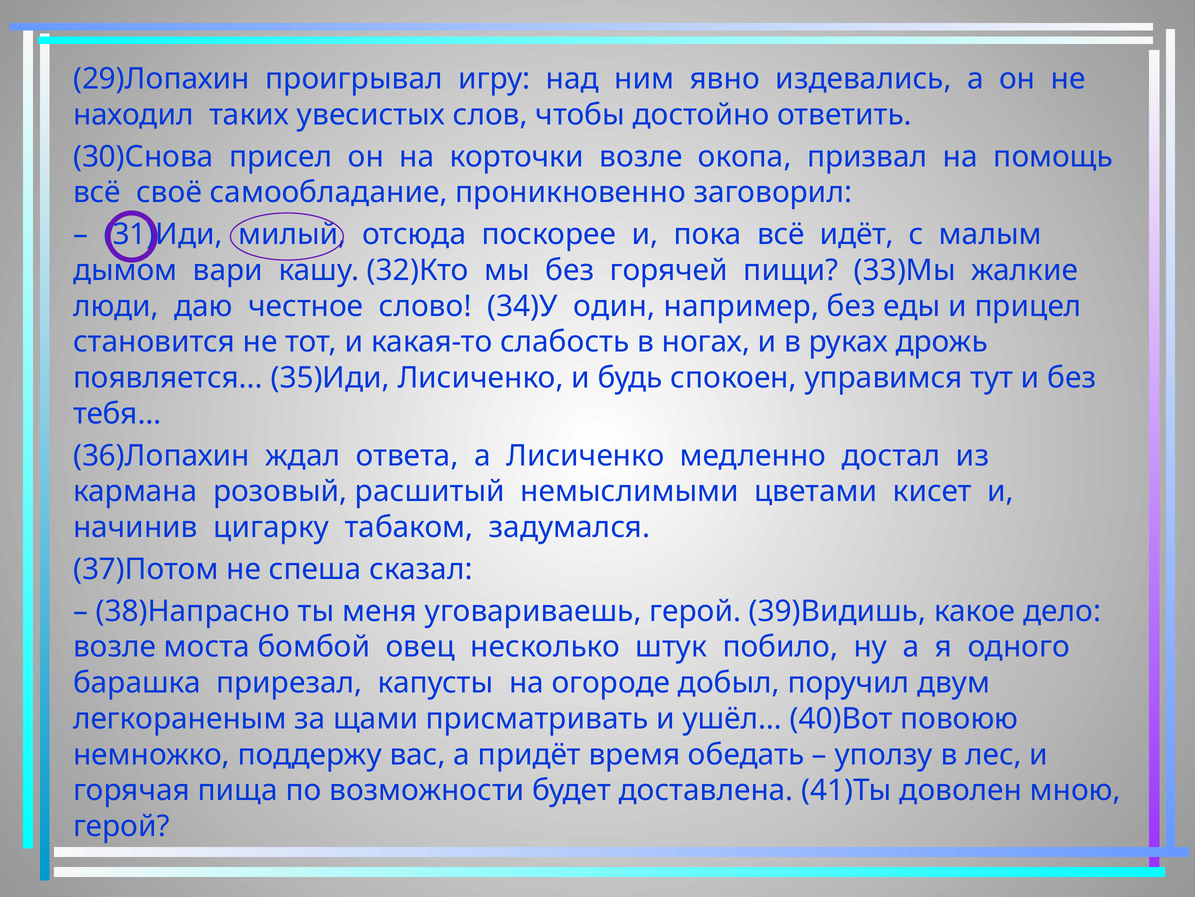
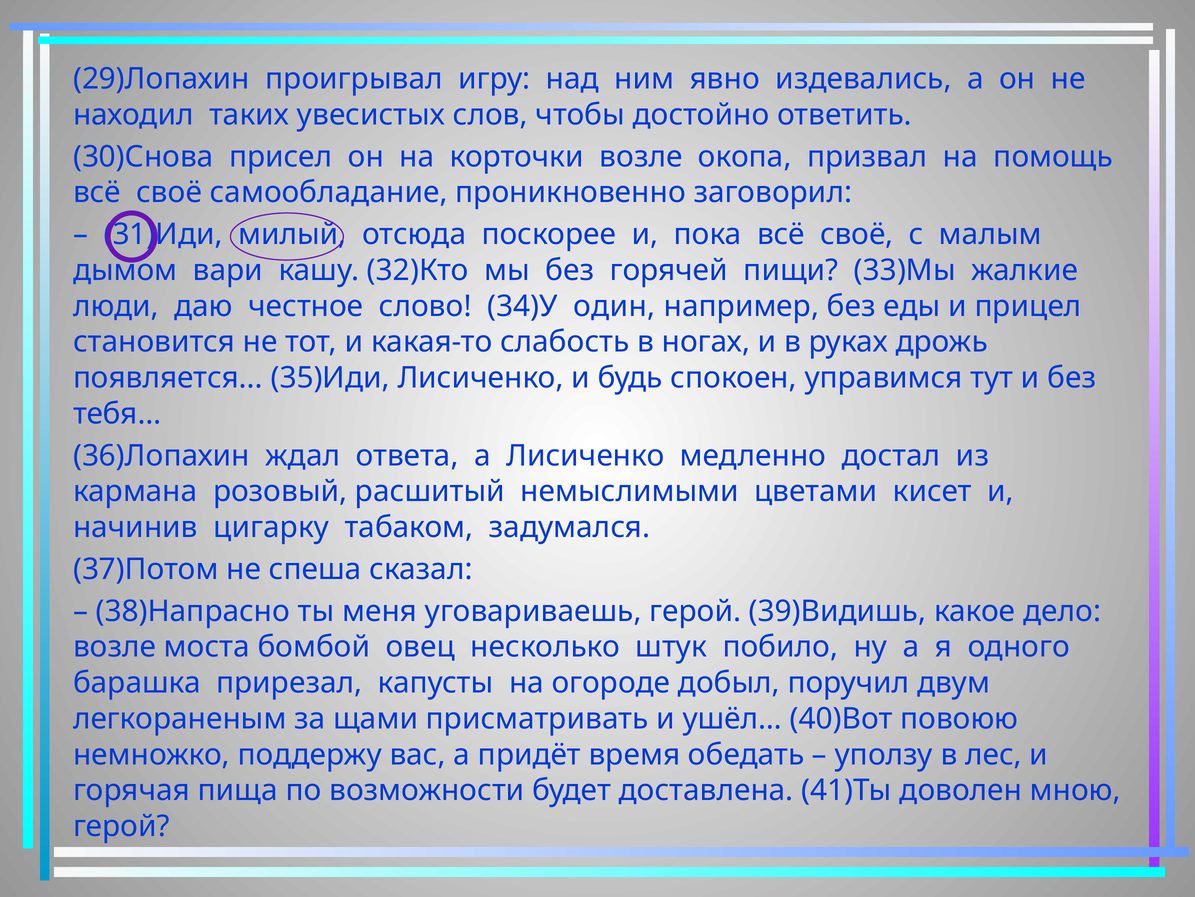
пока всё идёт: идёт -> своё
